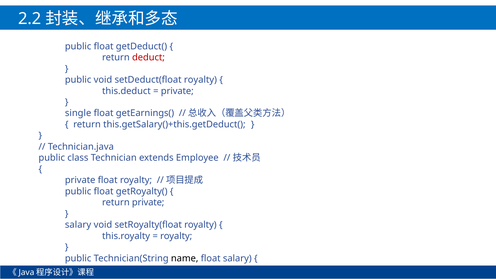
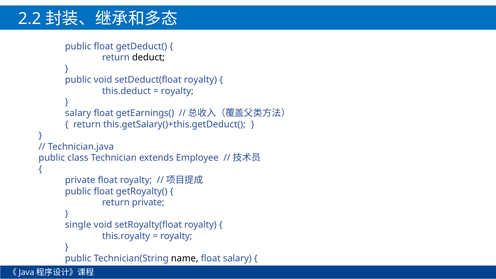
deduct colour: red -> black
private at (177, 91): private -> royalty
single at (78, 113): single -> salary
salary at (78, 225): salary -> single
